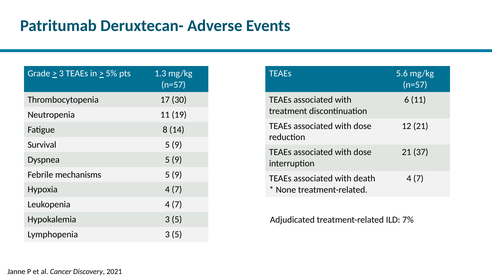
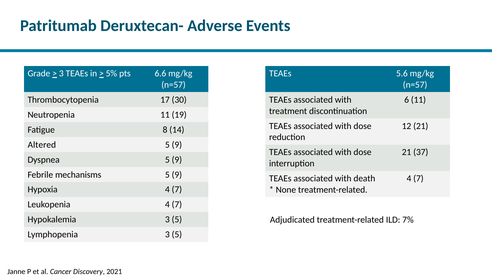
1.3: 1.3 -> 6.6
Survival: Survival -> Altered
